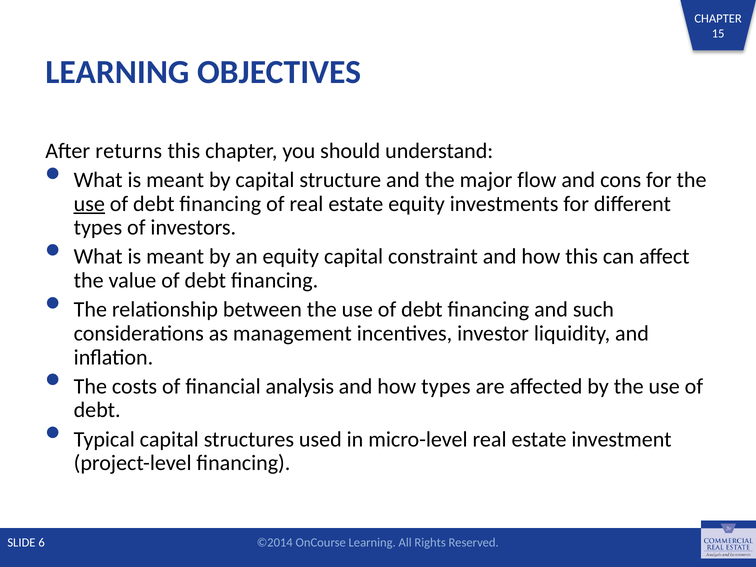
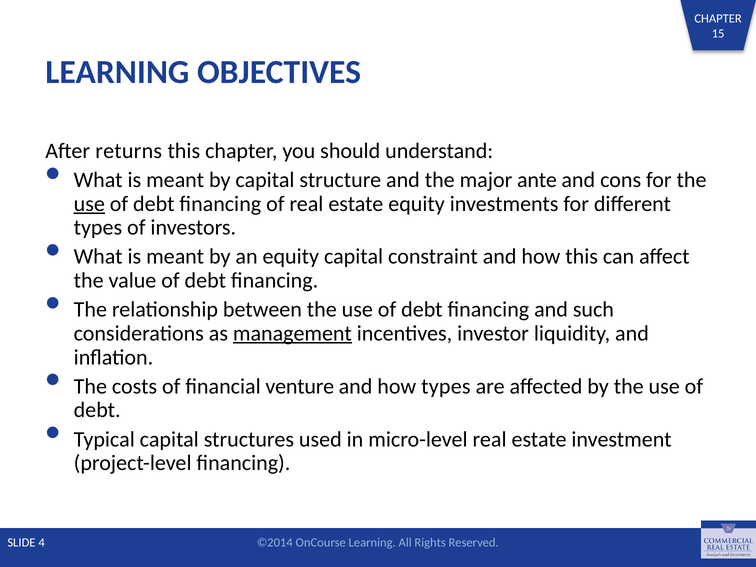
flow: flow -> ante
management underline: none -> present
analysis: analysis -> venture
6: 6 -> 4
